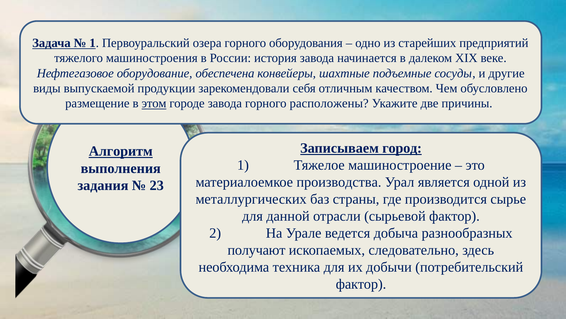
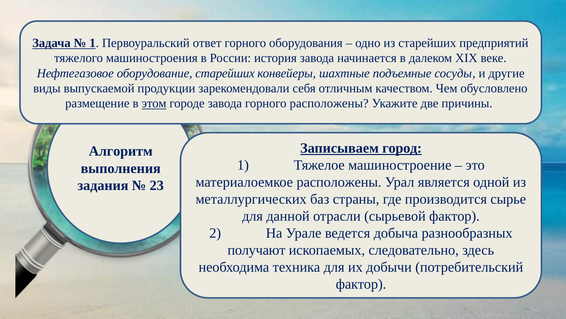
озера: озера -> ответ
оборудование обеспечена: обеспечена -> старейших
Алгоритм underline: present -> none
материалоемкое производства: производства -> расположены
